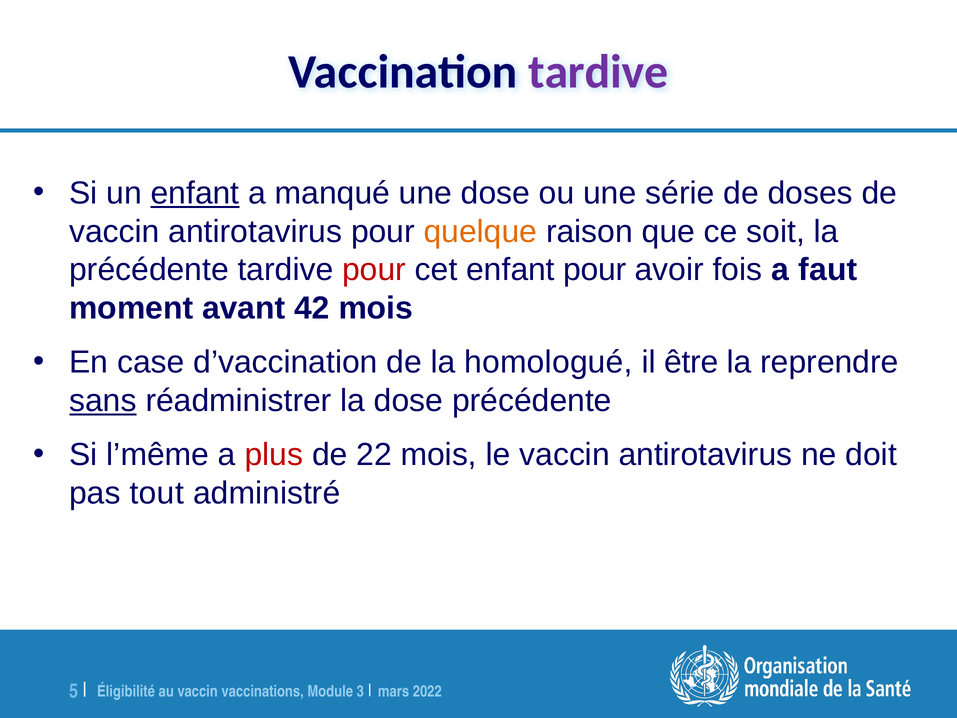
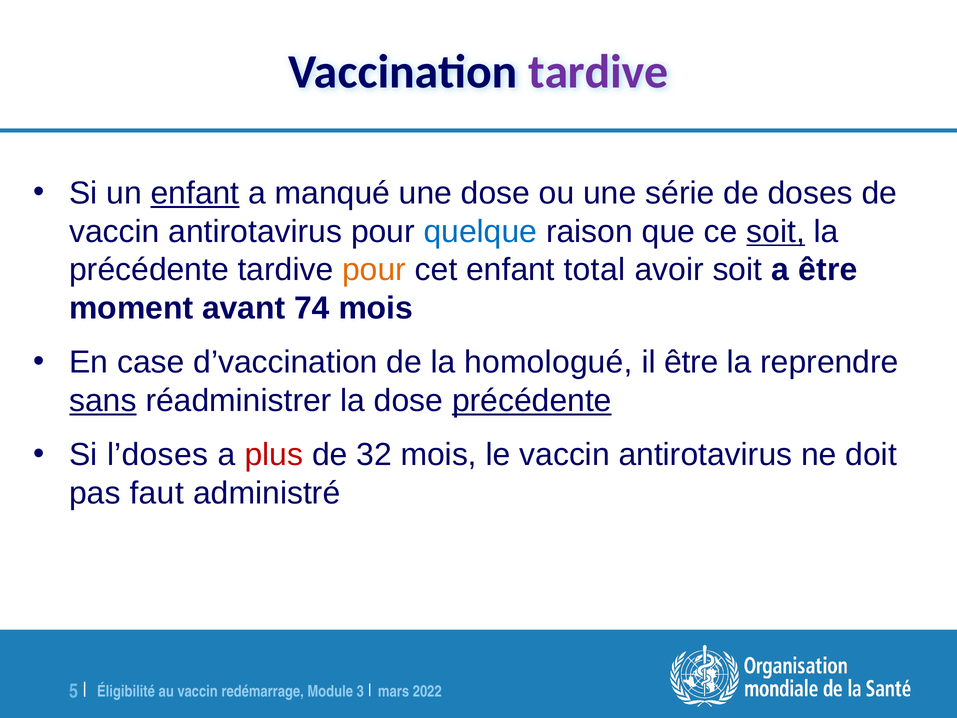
quelque colour: orange -> blue
soit at (776, 231) underline: none -> present
pour at (374, 270) colour: red -> orange
enfant pour: pour -> total
avoir fois: fois -> soit
a faut: faut -> être
42: 42 -> 74
précédente at (532, 400) underline: none -> present
l’même: l’même -> l’doses
22: 22 -> 32
tout: tout -> faut
vaccinations: vaccinations -> redémarrage
